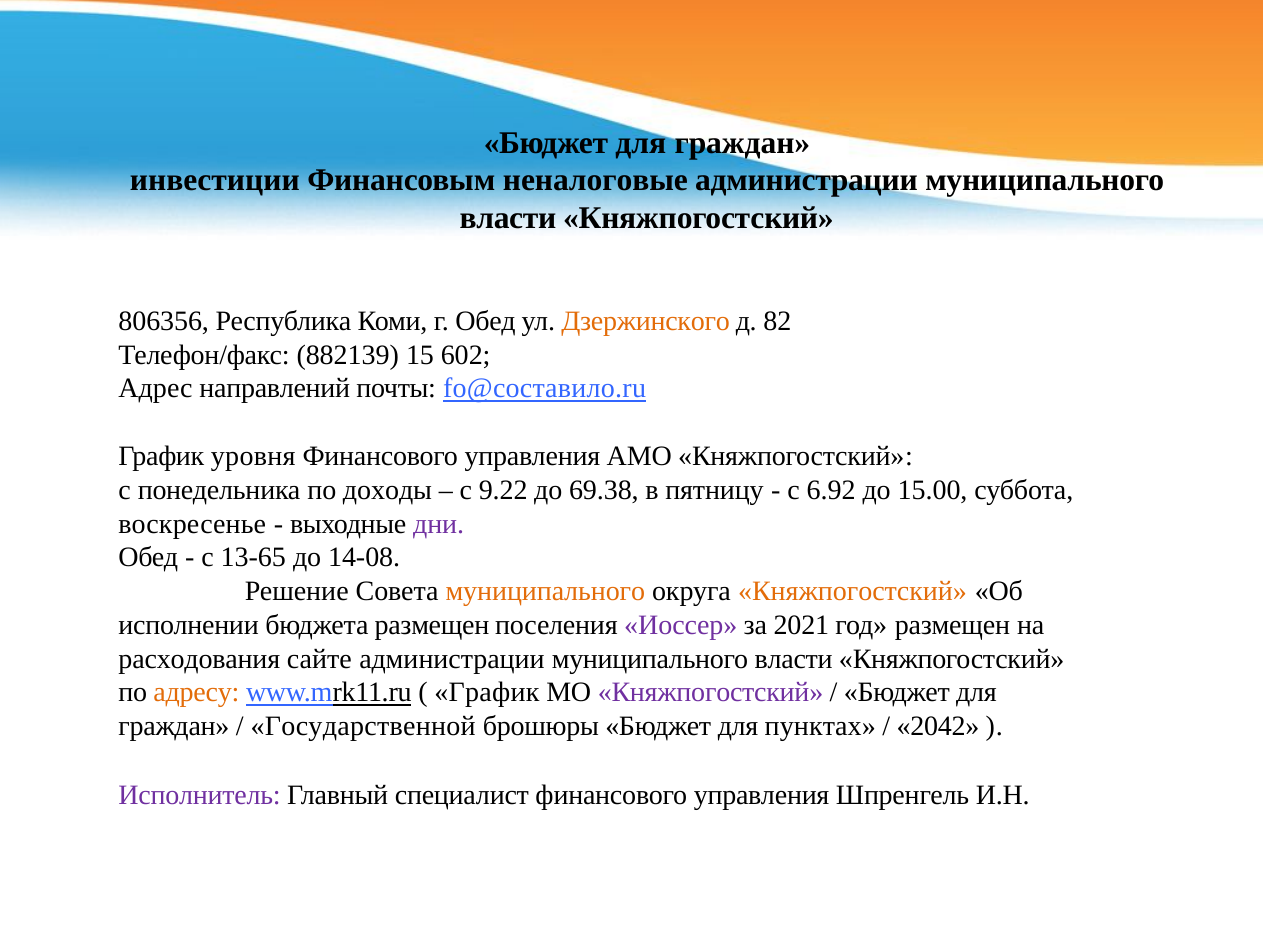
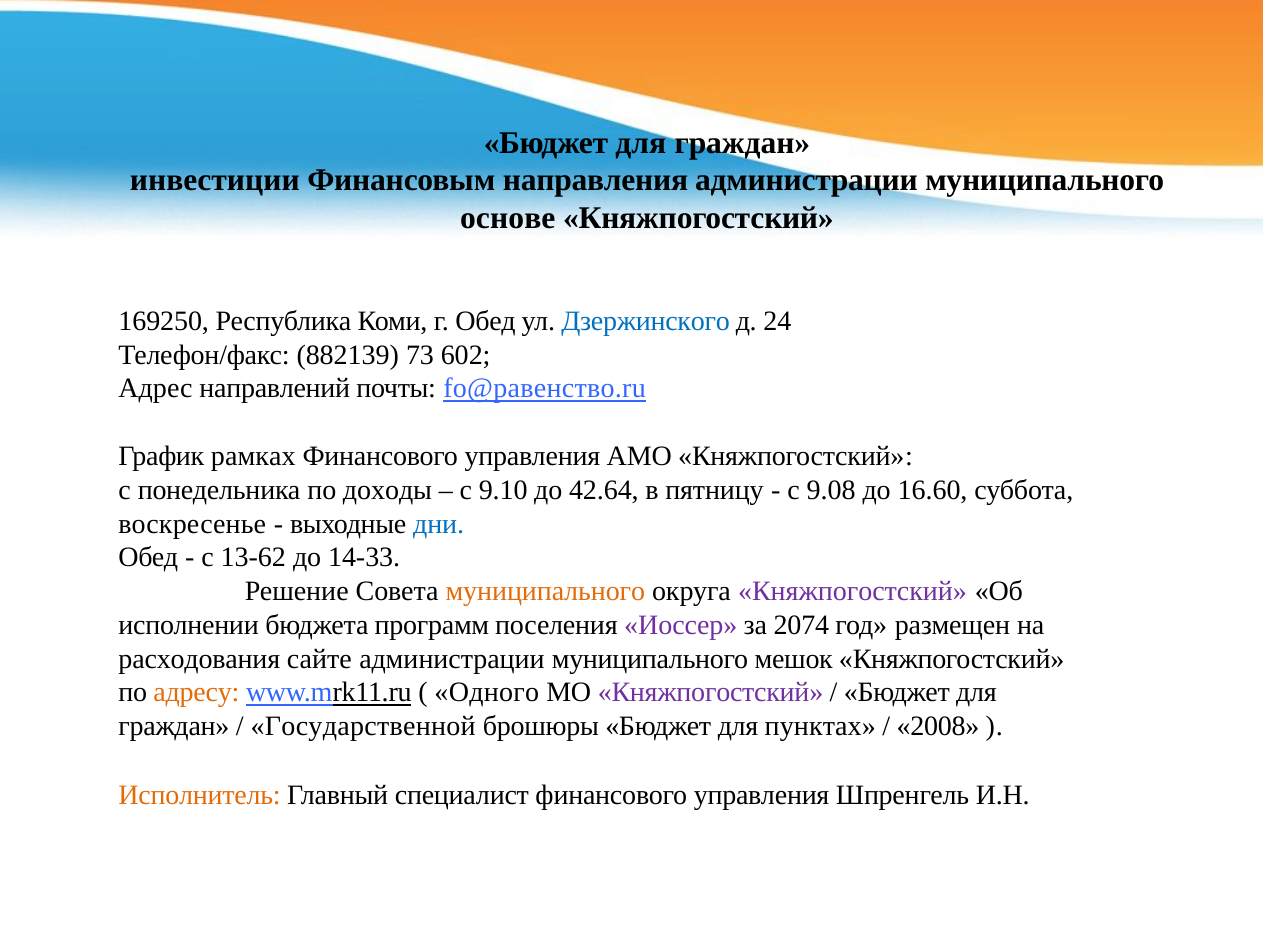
неналоговые: неналоговые -> направления
власти at (508, 219): власти -> основе
806356: 806356 -> 169250
Дзержинского colour: orange -> blue
82: 82 -> 24
15: 15 -> 73
fo@составило.ru: fo@составило.ru -> fo@равенство.ru
уровня: уровня -> рамках
9.22: 9.22 -> 9.10
69.38: 69.38 -> 42.64
6.92: 6.92 -> 9.08
15.00: 15.00 -> 16.60
дни colour: purple -> blue
13-65: 13-65 -> 13-62
14-08: 14-08 -> 14-33
Княжпогостский at (852, 592) colour: orange -> purple
бюджета размещен: размещен -> программ
2021: 2021 -> 2074
сайте администрации муниципального власти: власти -> мешок
График at (487, 693): График -> Одного
2042: 2042 -> 2008
Исполнитель colour: purple -> orange
